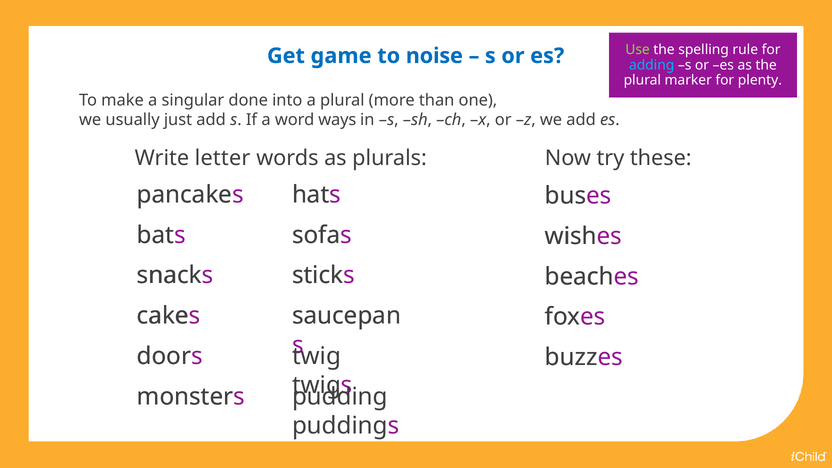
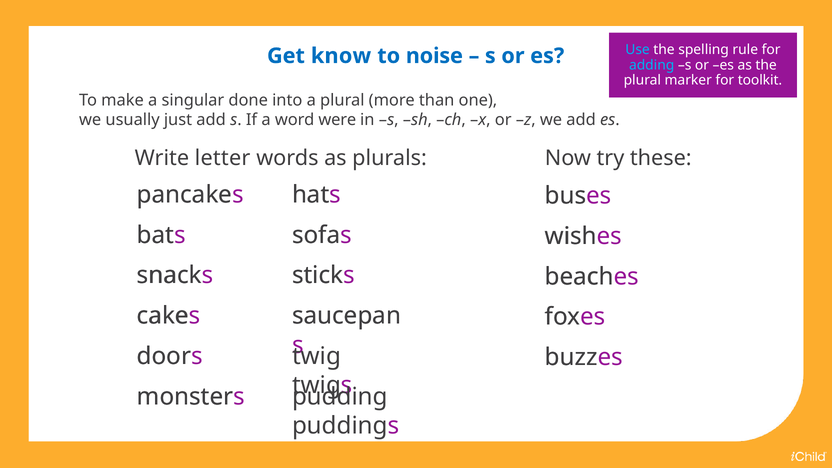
Use colour: light green -> light blue
game: game -> know
plenty: plenty -> toolkit
ways: ways -> were
